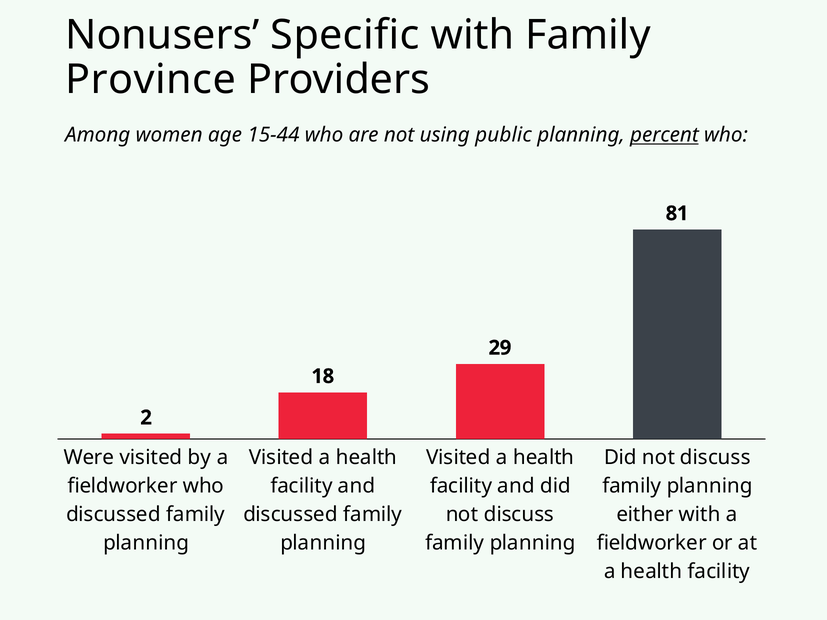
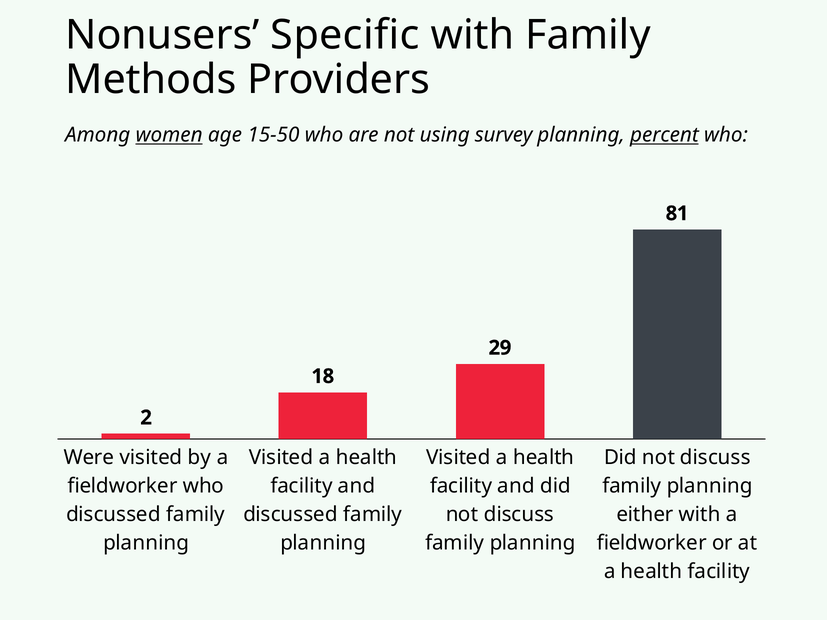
Province: Province -> Methods
women underline: none -> present
15-44: 15-44 -> 15-50
public: public -> survey
